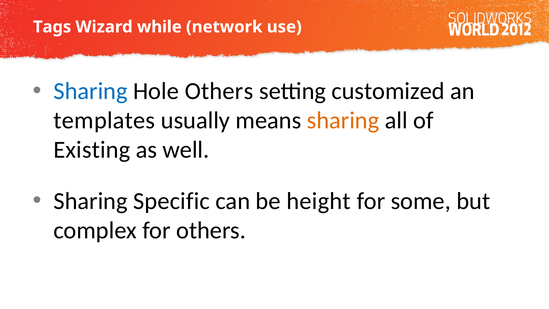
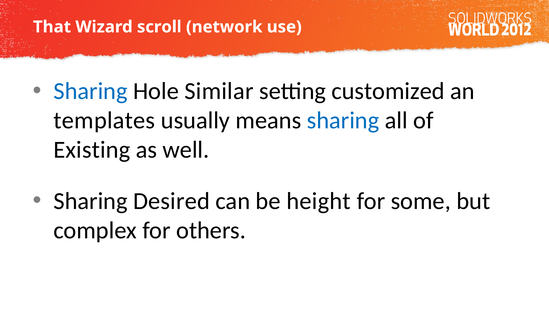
Tags: Tags -> That
while: while -> scroll
Hole Others: Others -> Similar
sharing at (343, 120) colour: orange -> blue
Specific: Specific -> Desired
